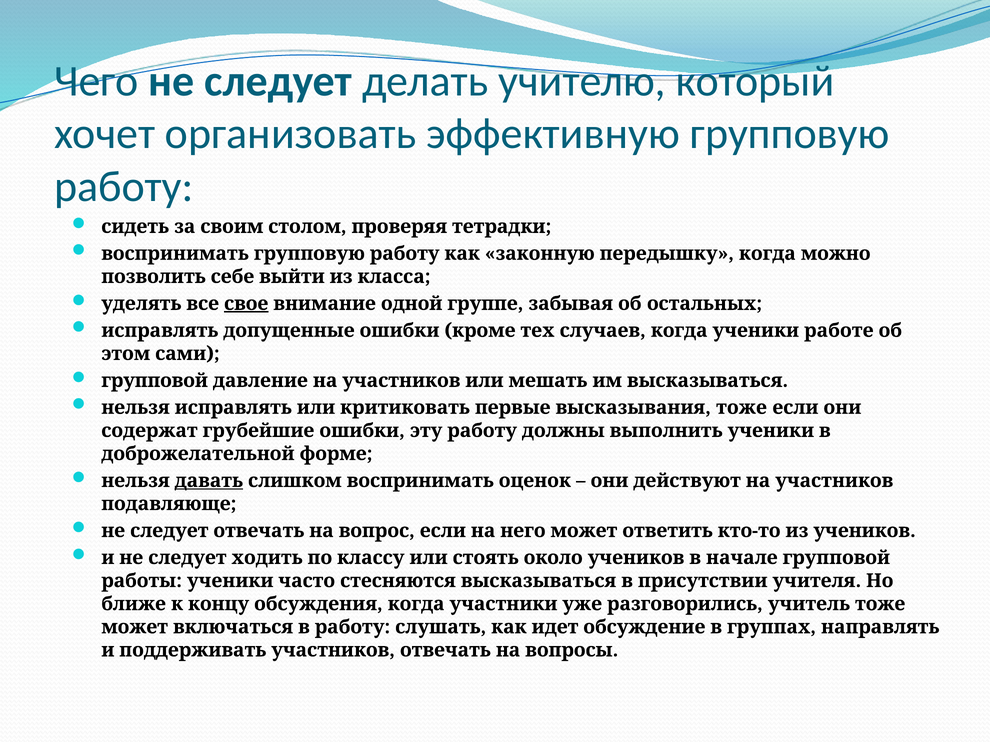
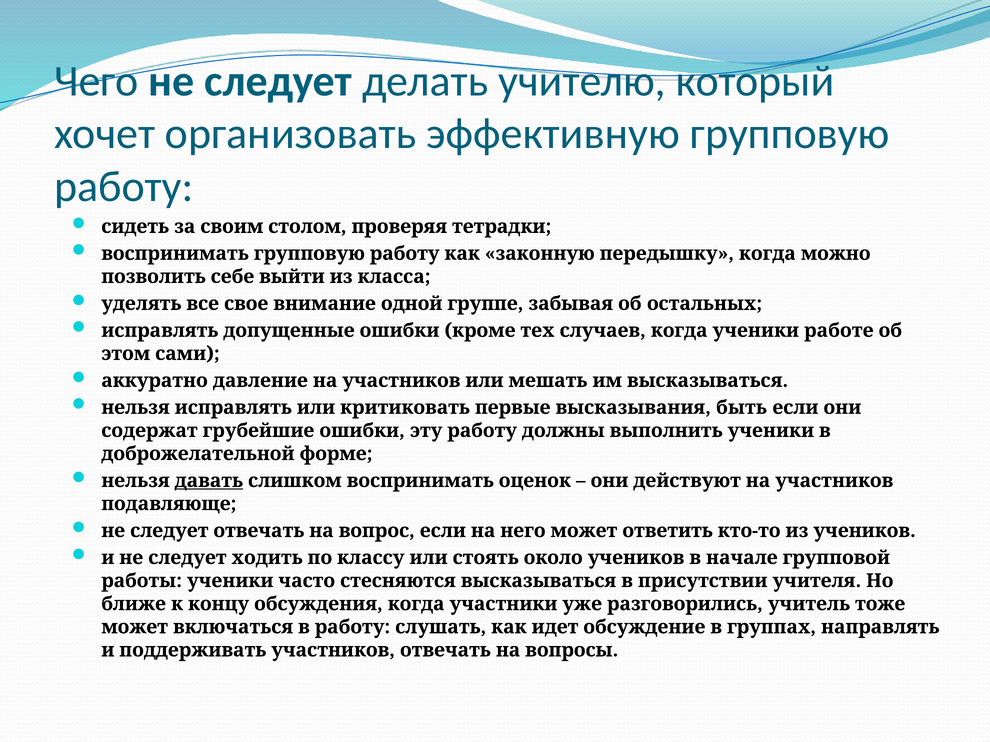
свое underline: present -> none
групповой at (155, 381): групповой -> аккуратно
высказывания тоже: тоже -> быть
